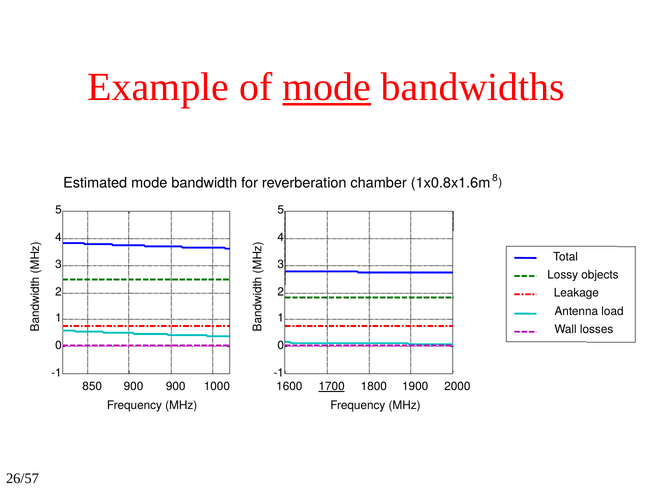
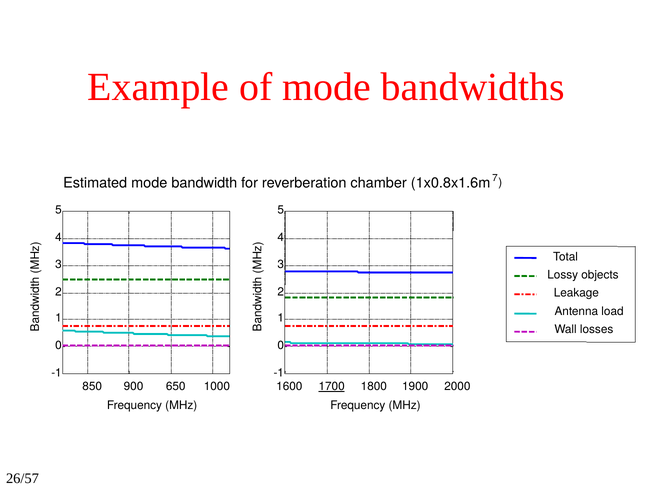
mode at (327, 87) underline: present -> none
8: 8 -> 7
900 900: 900 -> 650
